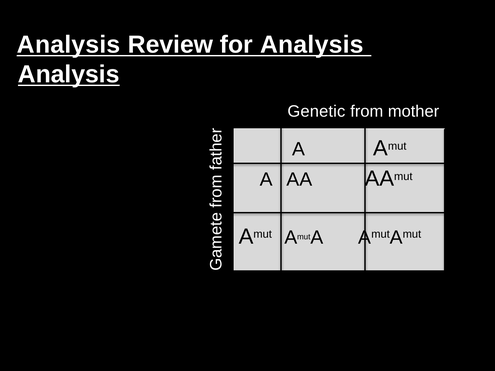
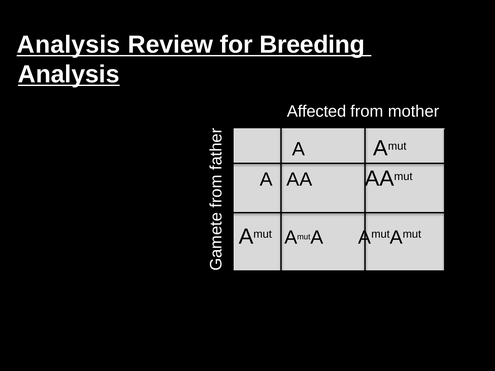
for Analysis: Analysis -> Breeding
Genetic: Genetic -> Affected
